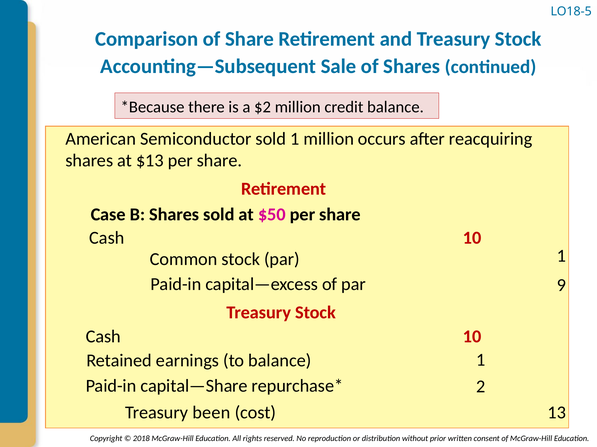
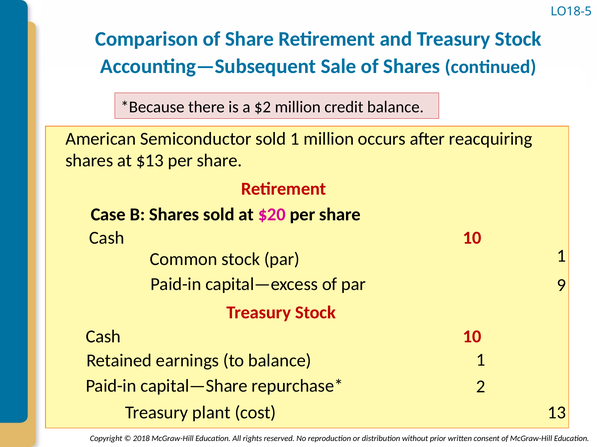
$50: $50 -> $20
been: been -> plant
